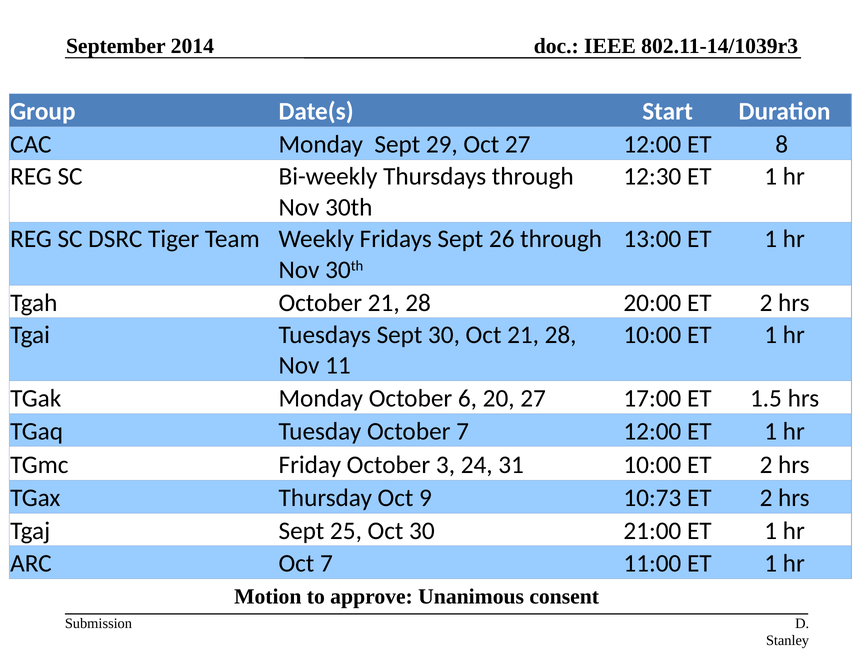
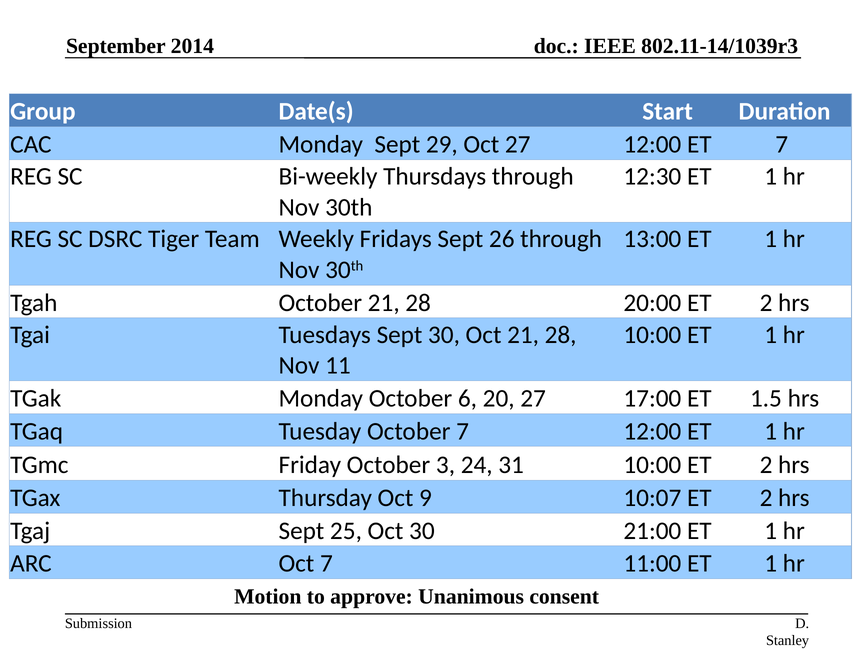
ET 8: 8 -> 7
10:73: 10:73 -> 10:07
